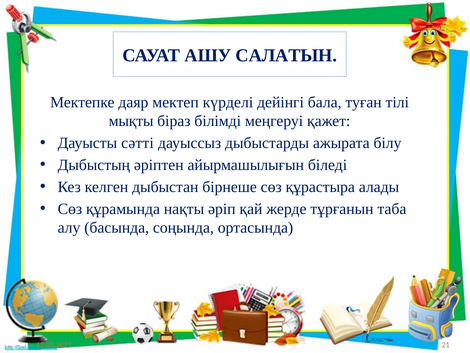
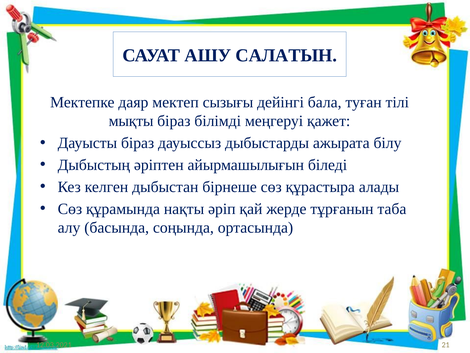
күрделі: күрделі -> сызығы
Дауысты сәтті: сәтті -> біраз
